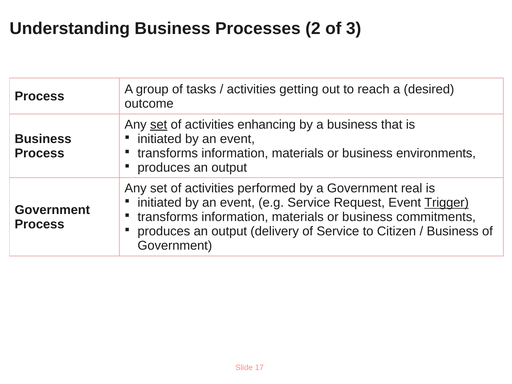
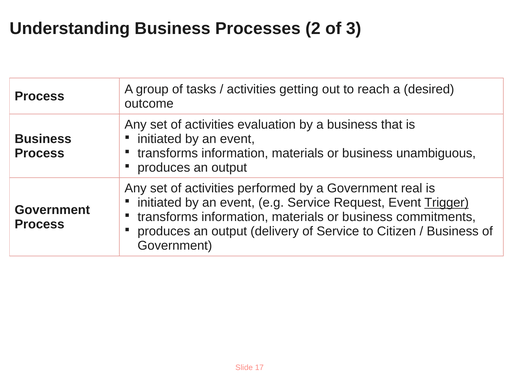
set at (159, 125) underline: present -> none
enhancing: enhancing -> evaluation
environments: environments -> unambiguous
